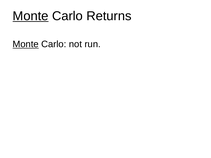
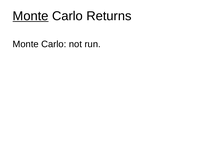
Monte at (26, 44) underline: present -> none
